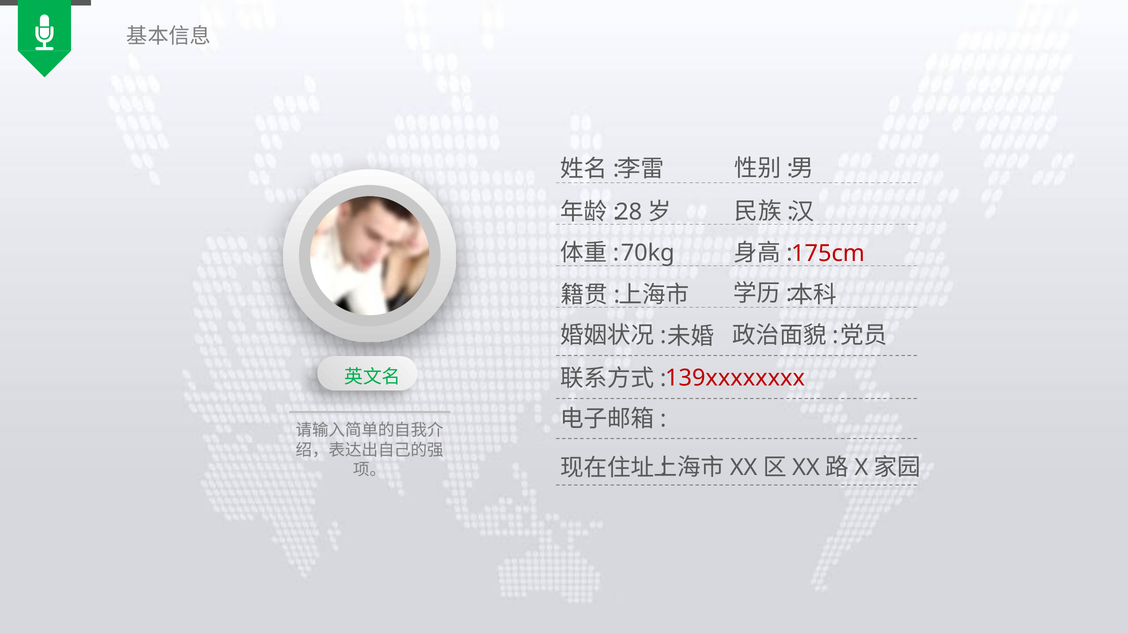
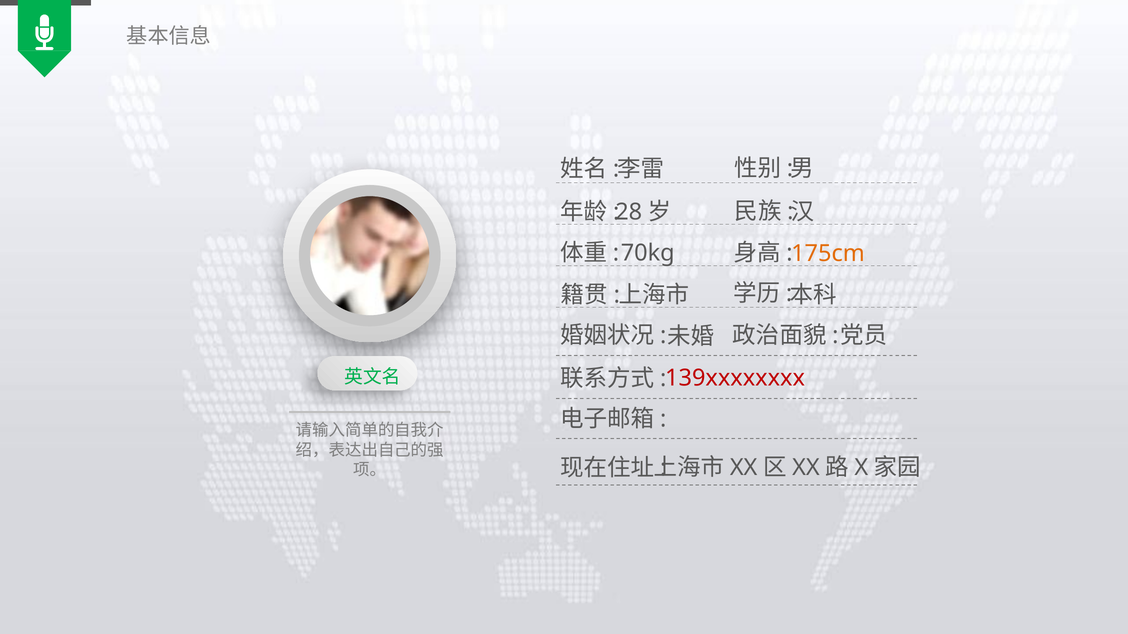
175cm colour: red -> orange
